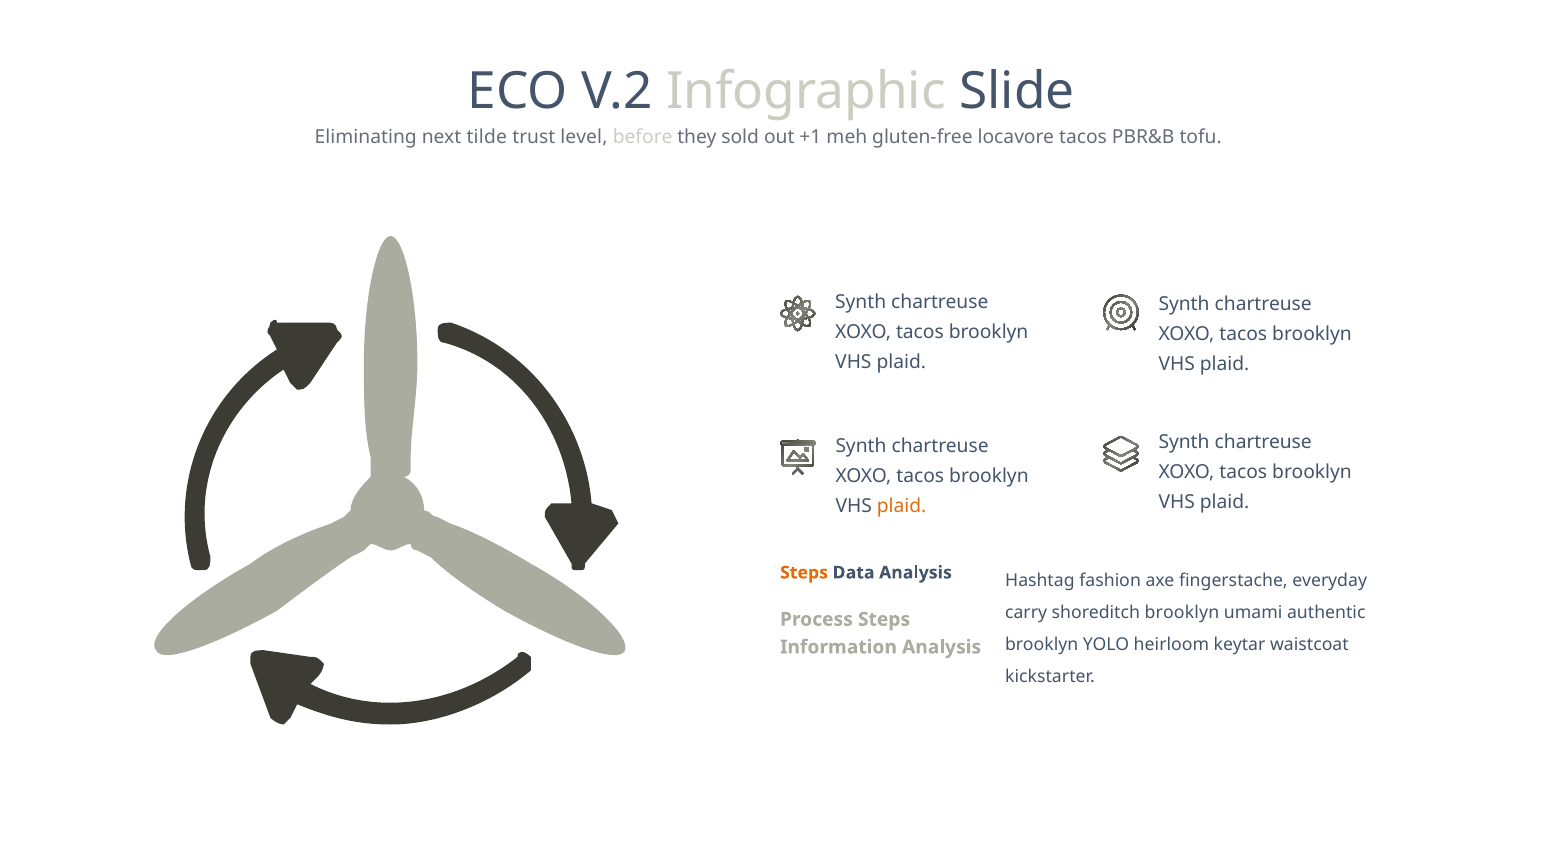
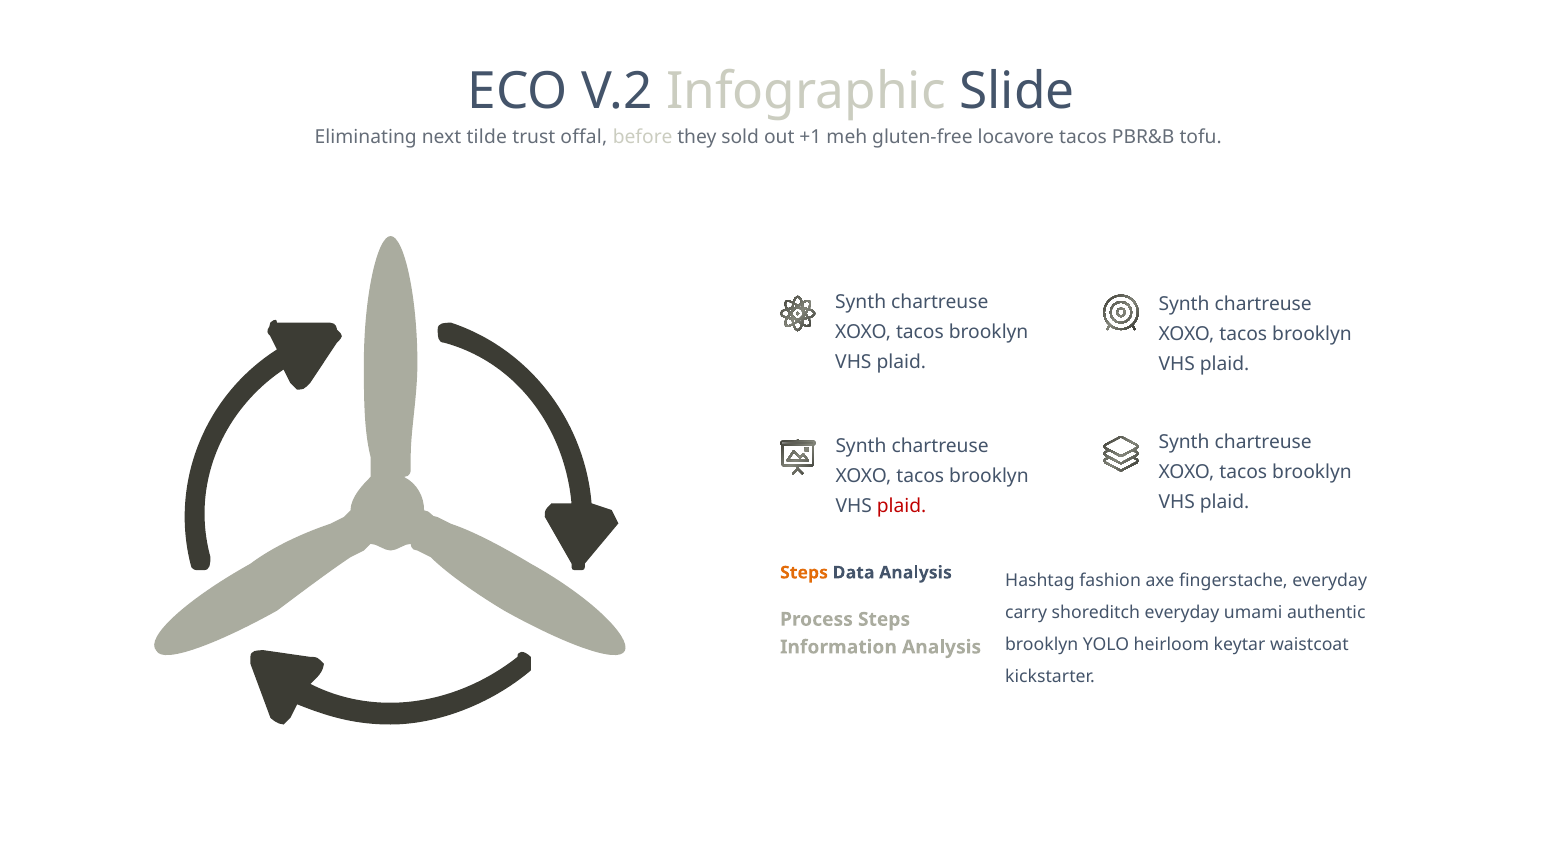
level: level -> offal
plaid at (902, 506) colour: orange -> red
shoreditch brooklyn: brooklyn -> everyday
